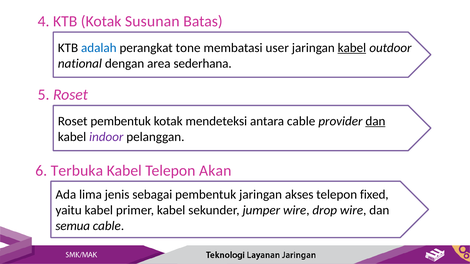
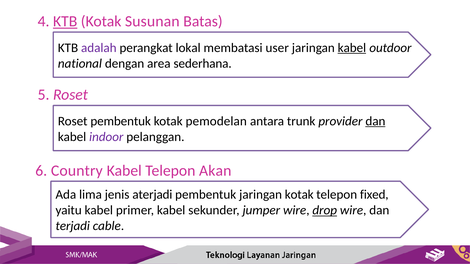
KTB at (65, 21) underline: none -> present
adalah colour: blue -> purple
tone: tone -> lokal
mendeteksi: mendeteksi -> pemodelan
antara cable: cable -> trunk
Terbuka: Terbuka -> Country
sebagai: sebagai -> aterjadi
jaringan akses: akses -> kotak
drop underline: none -> present
semua: semua -> terjadi
